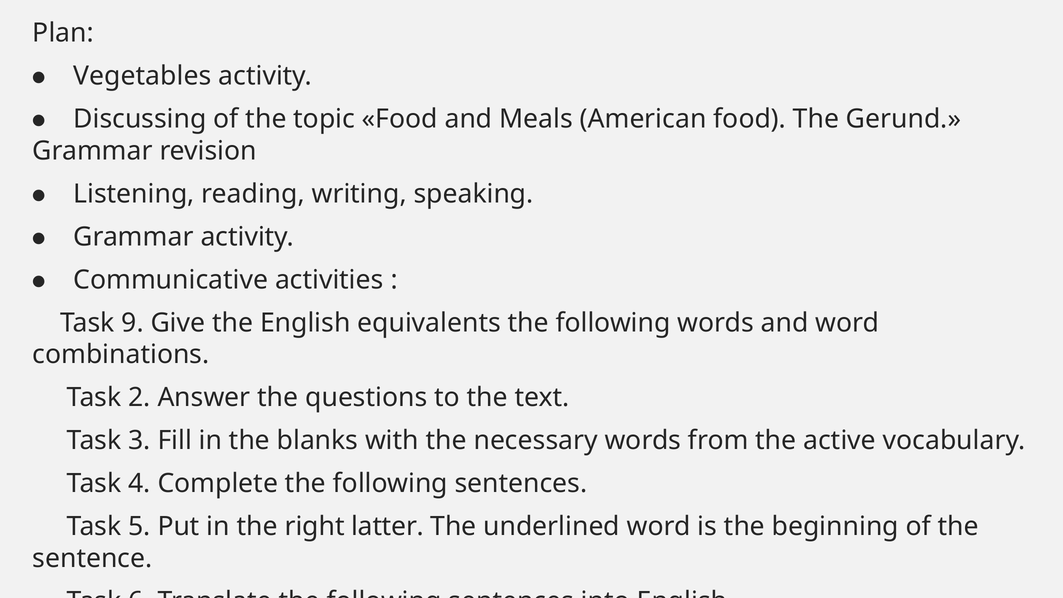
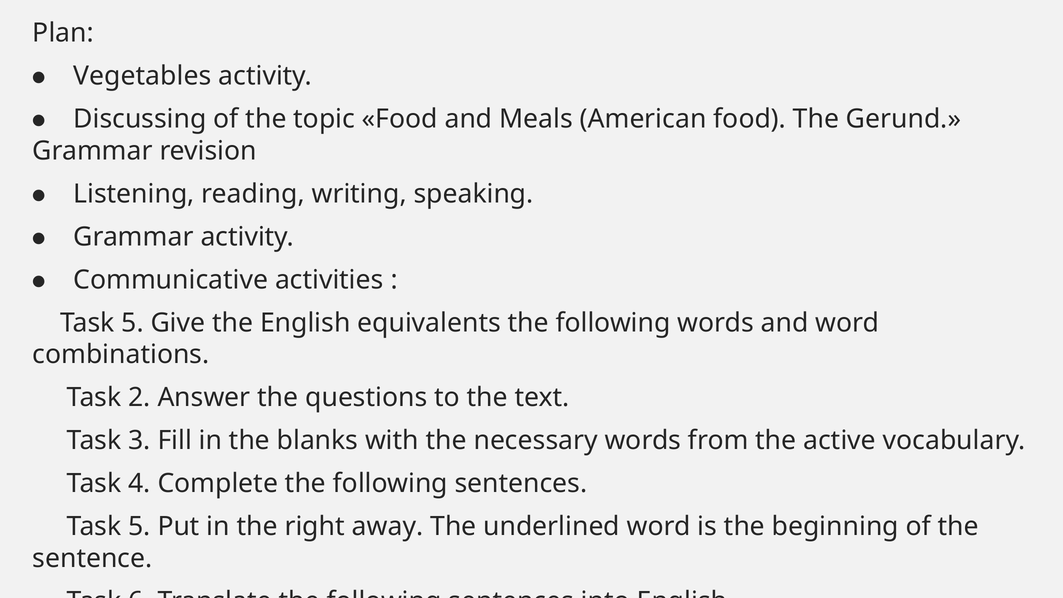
9 at (133, 323): 9 -> 5
latter: latter -> away
